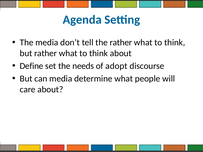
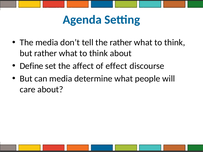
needs: needs -> affect
adopt: adopt -> effect
